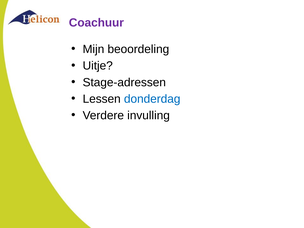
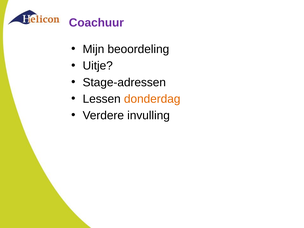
donderdag colour: blue -> orange
